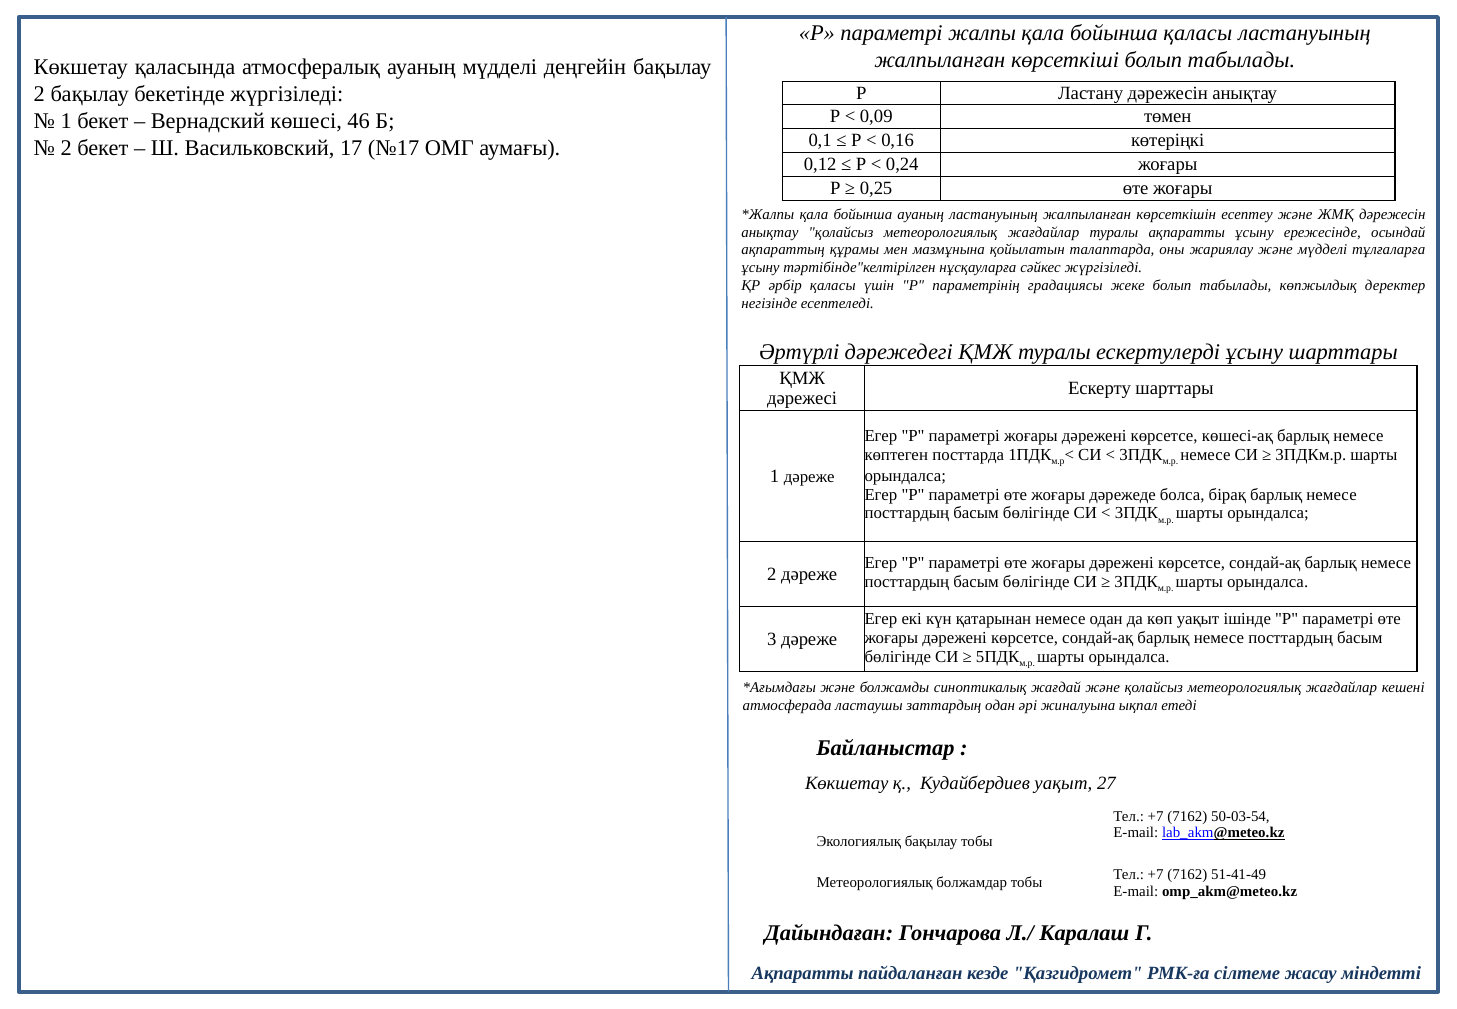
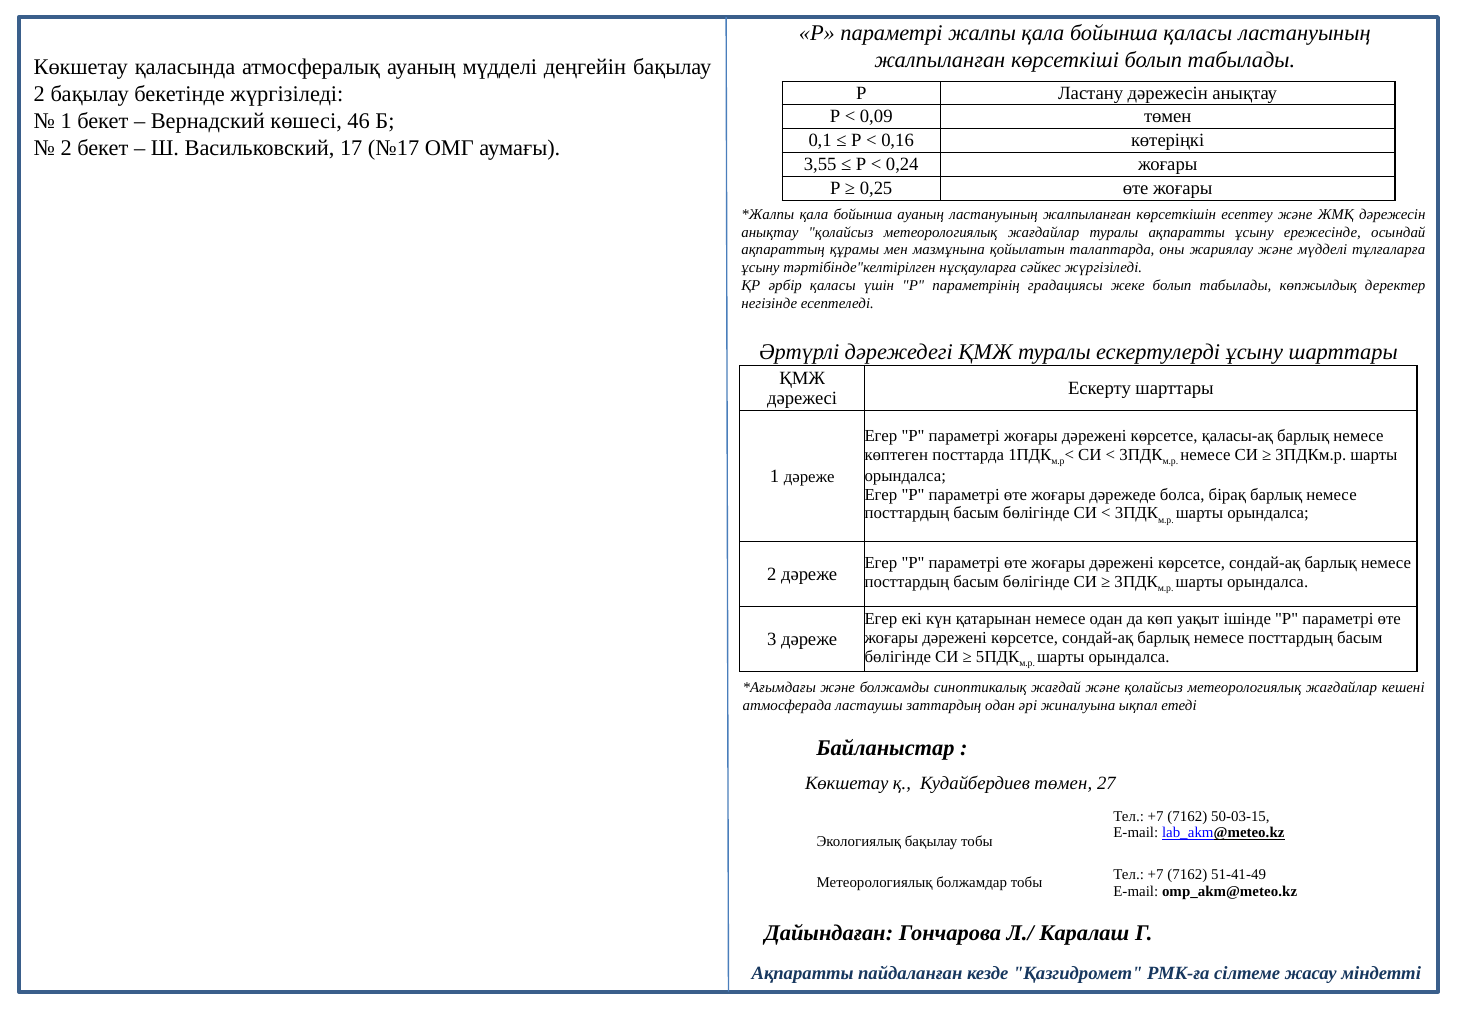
0,12: 0,12 -> 3,55
көшесі-ақ: көшесі-ақ -> қаласы-ақ
Кудайбердиев уақыт: уақыт -> төмен
50-03-54: 50-03-54 -> 50-03-15
